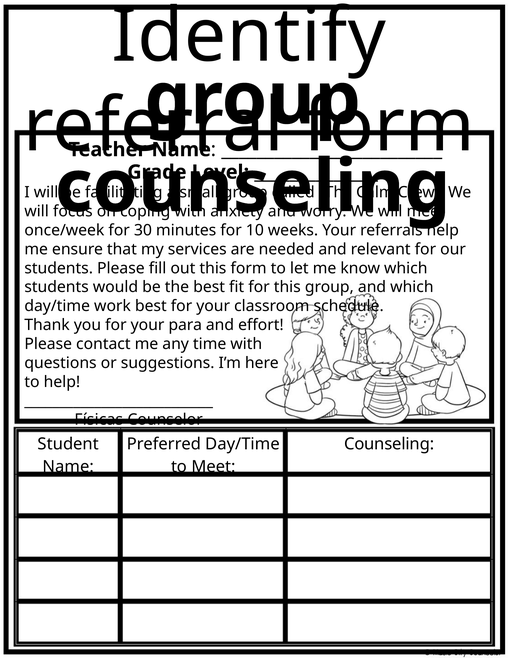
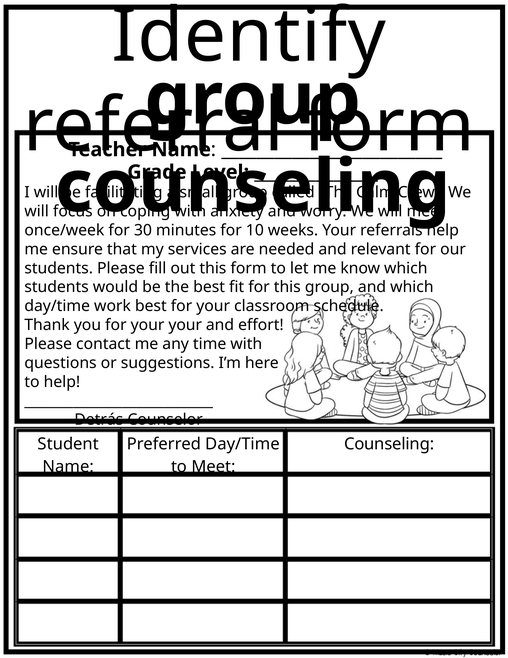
your para: para -> your
Físicas: Físicas -> Detrás
